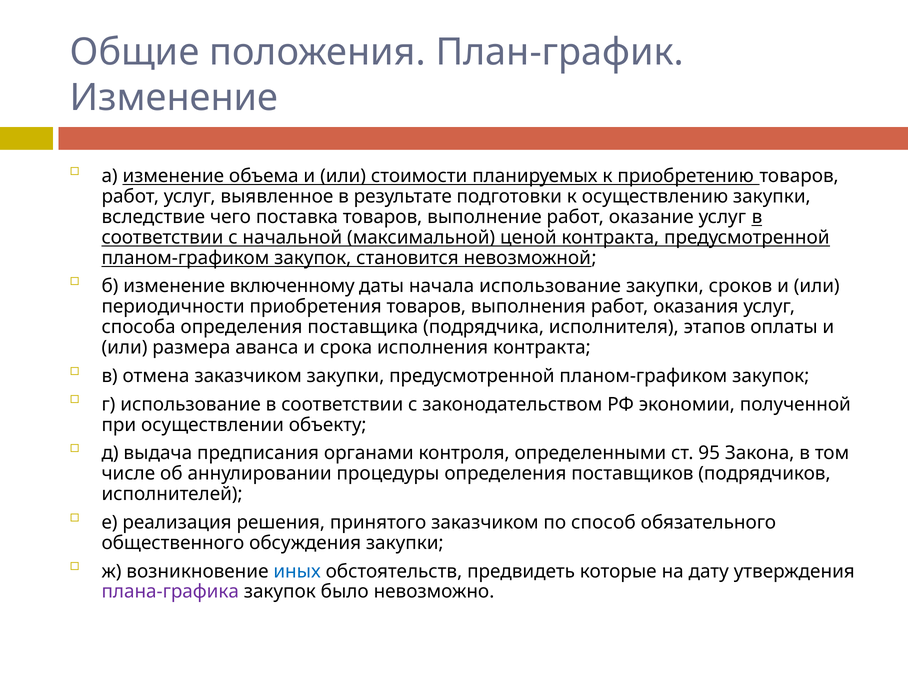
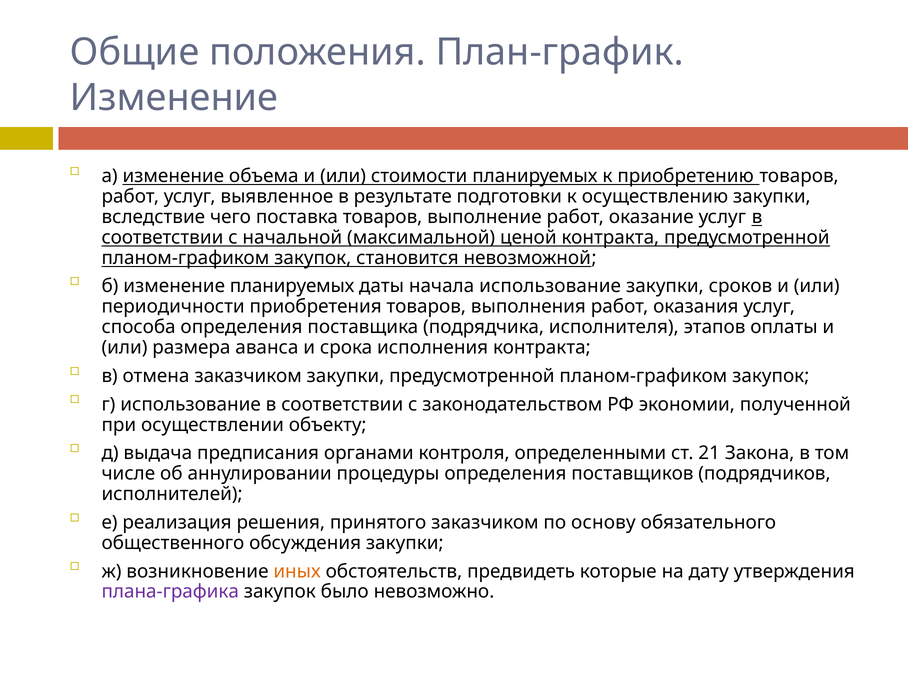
изменение включенному: включенному -> планируемых
95: 95 -> 21
способ: способ -> основу
иных colour: blue -> orange
